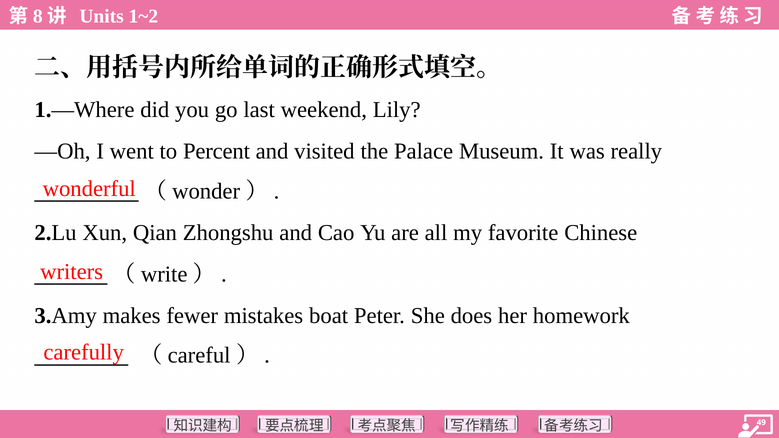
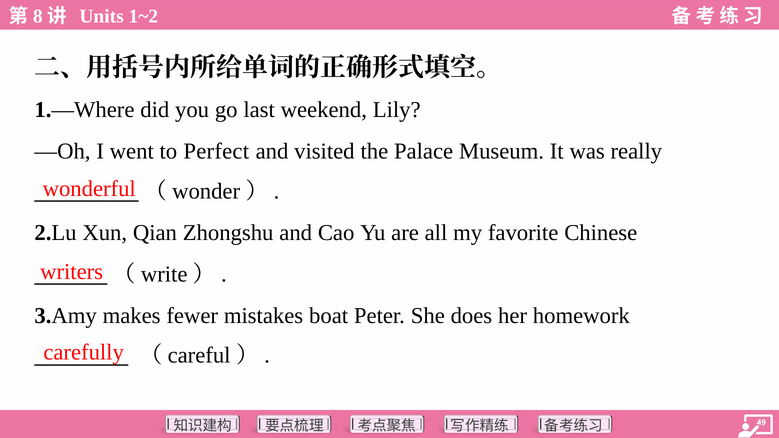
Percent: Percent -> Perfect
